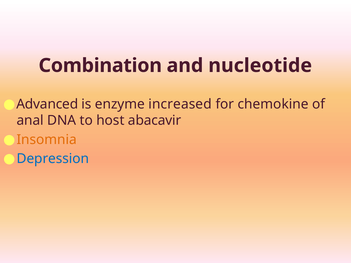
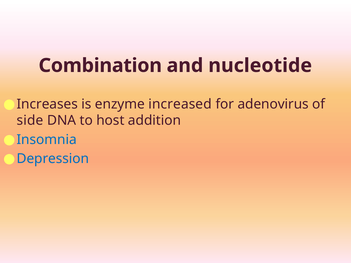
Advanced: Advanced -> Increases
chemokine: chemokine -> adenovirus
anal: anal -> side
abacavir: abacavir -> addition
Insomnia colour: orange -> blue
